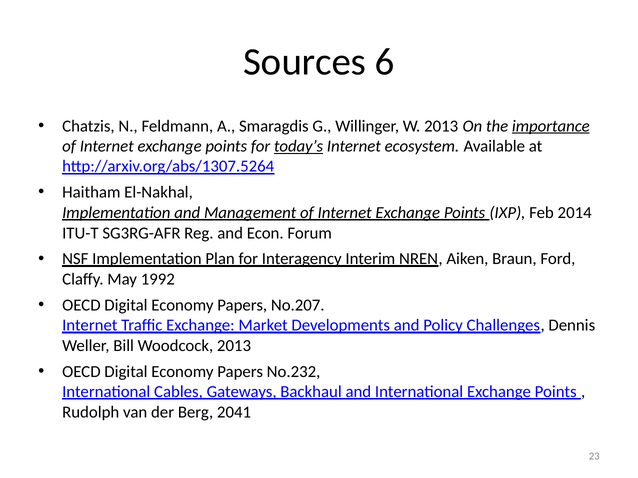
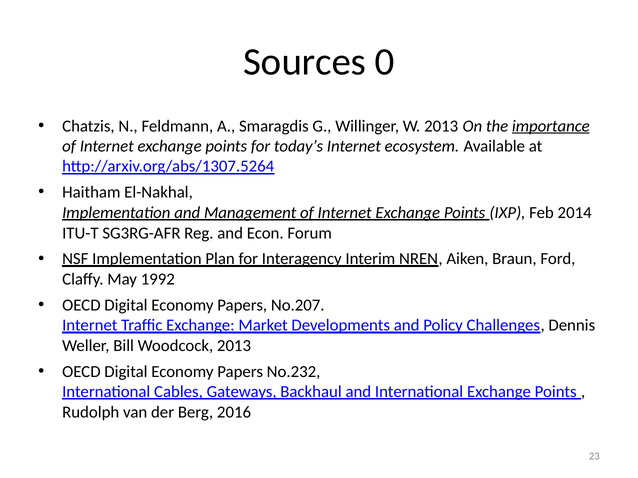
6: 6 -> 0
today’s underline: present -> none
2041: 2041 -> 2016
